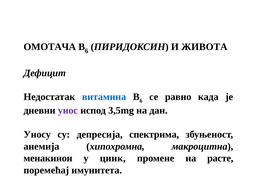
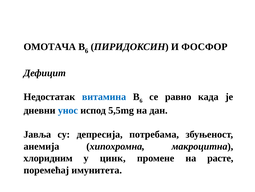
ЖИВОТА: ЖИВОТА -> ФОСФОР
унос colour: purple -> blue
3,5mg: 3,5mg -> 5,5mg
Уносу: Уносу -> Јавља
спектрима: спектрима -> потребама
менакинон: менакинон -> хлоридним
